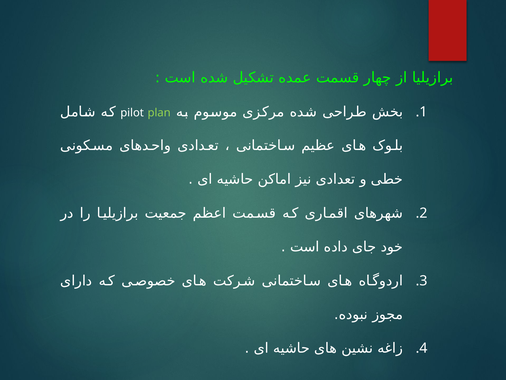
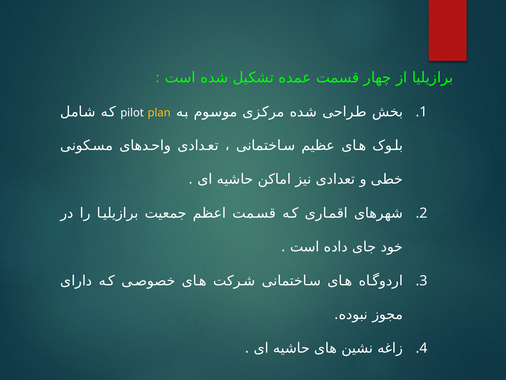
plan colour: light green -> yellow
